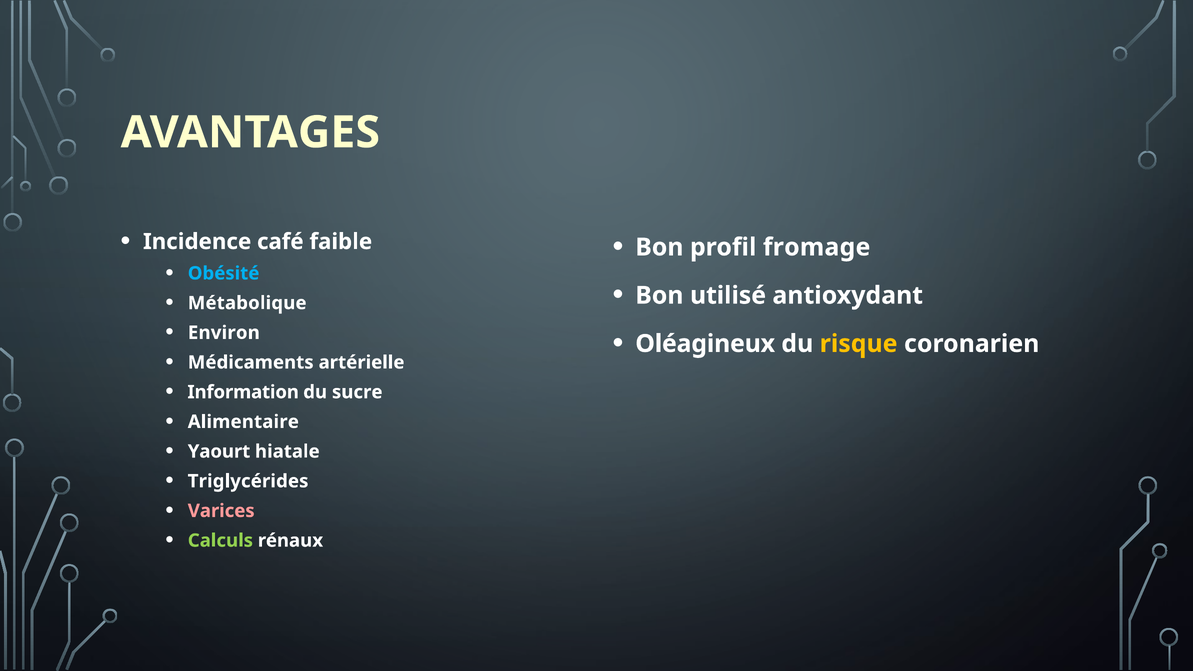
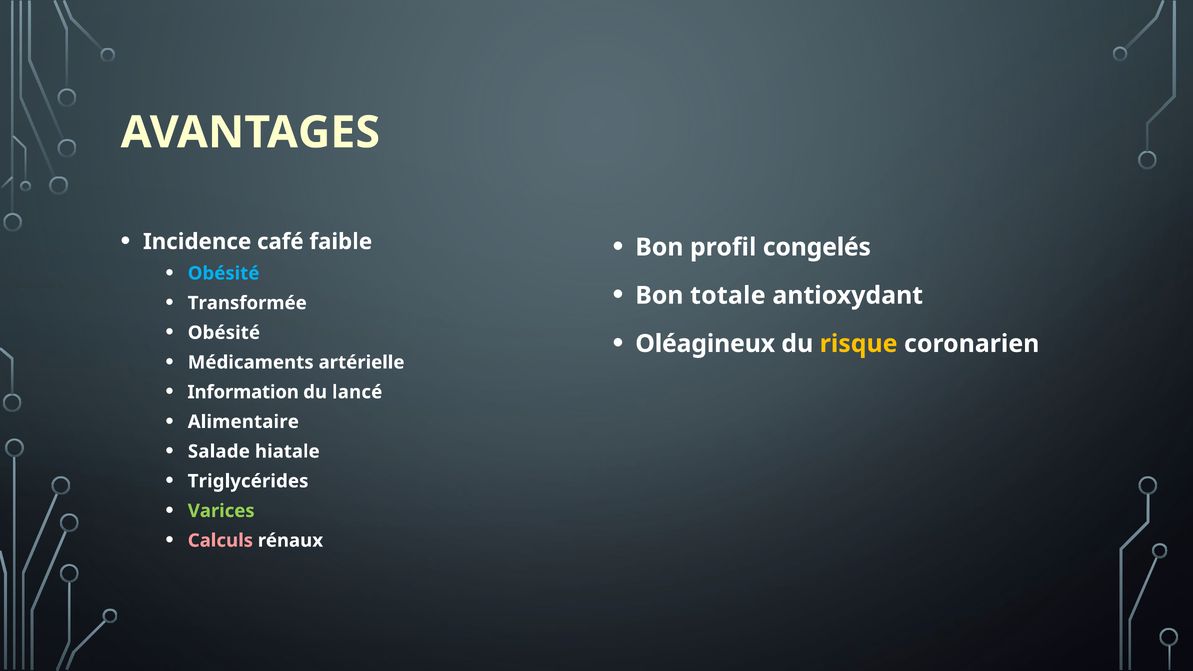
fromage: fromage -> congelés
utilisé: utilisé -> totale
Métabolique: Métabolique -> Transformée
Environ at (224, 333): Environ -> Obésité
sucre: sucre -> lancé
Yaourt: Yaourt -> Salade
Varices colour: pink -> light green
Calculs colour: light green -> pink
